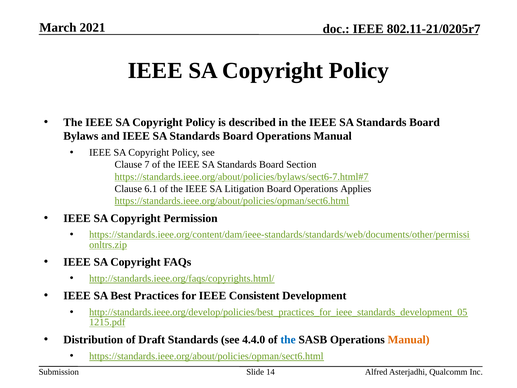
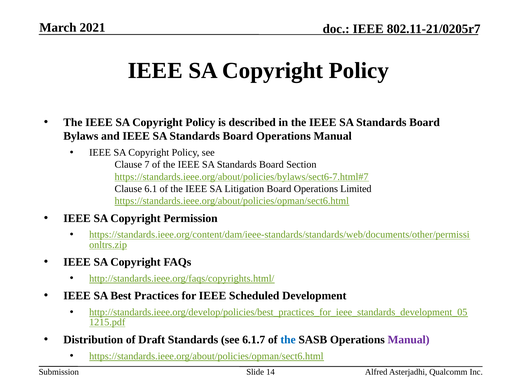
Applies: Applies -> Limited
Consistent: Consistent -> Scheduled
4.4.0: 4.4.0 -> 6.1.7
Manual at (409, 339) colour: orange -> purple
